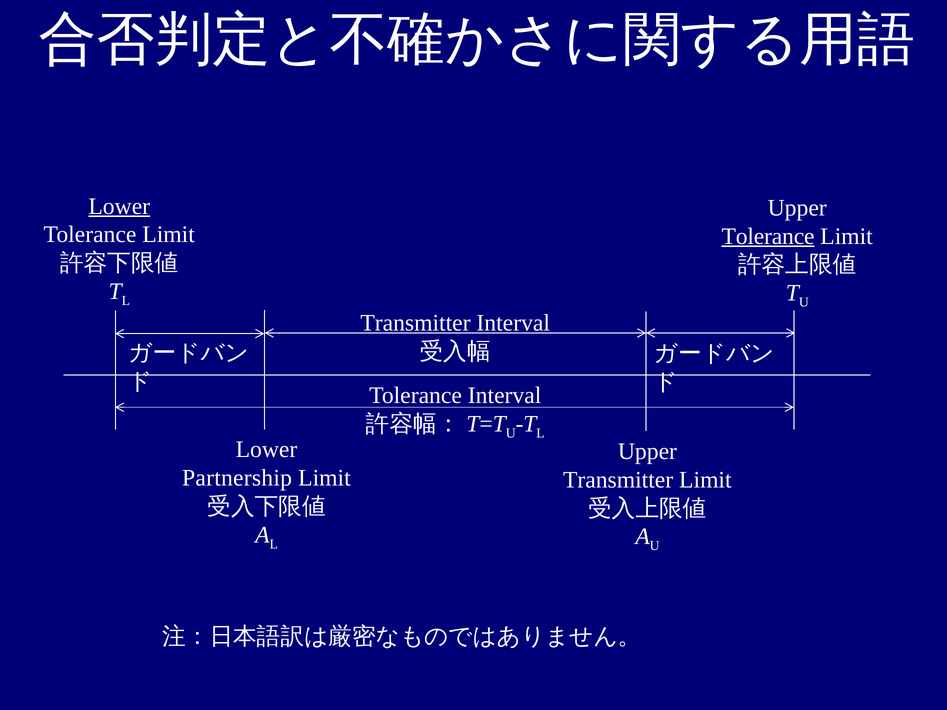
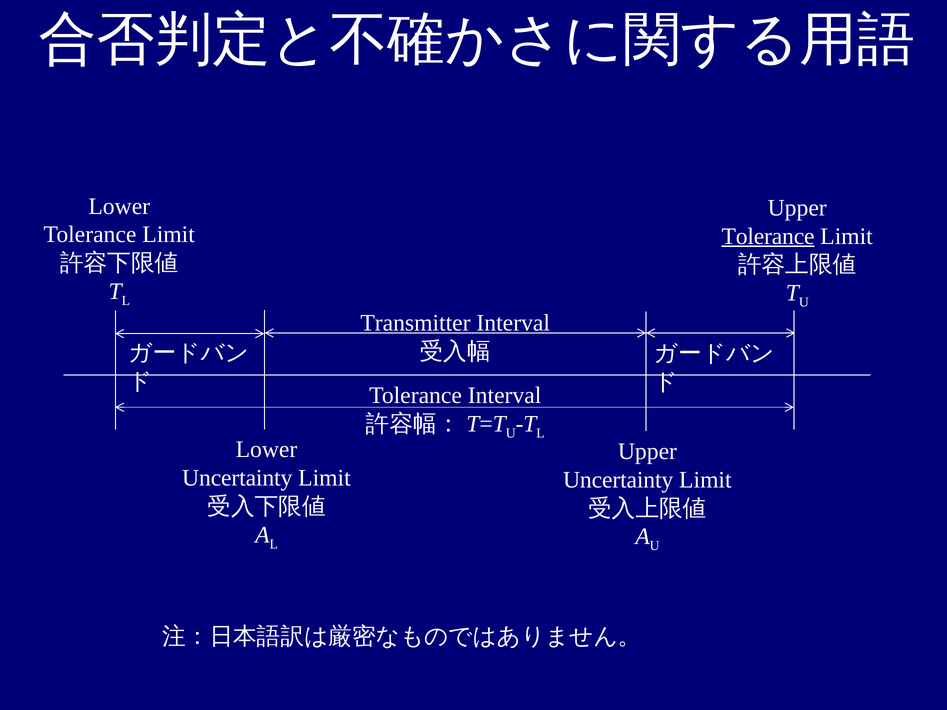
Lower at (119, 206) underline: present -> none
Partnership at (237, 478): Partnership -> Uncertainty
Transmitter at (618, 480): Transmitter -> Uncertainty
